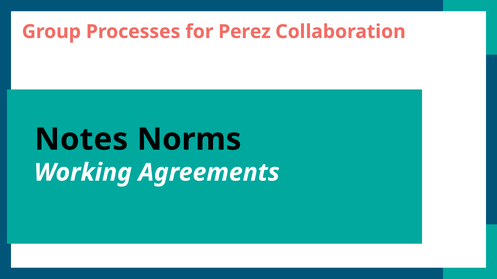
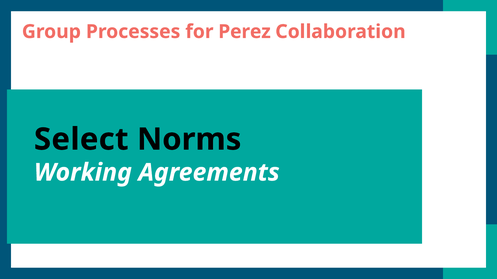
Notes: Notes -> Select
